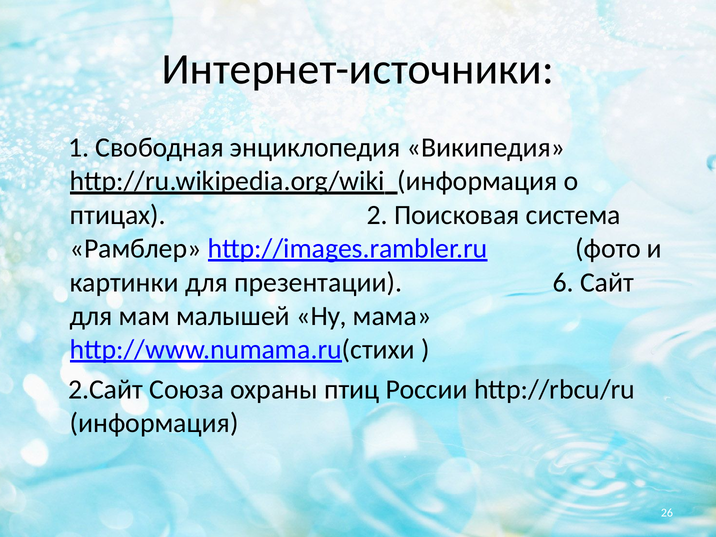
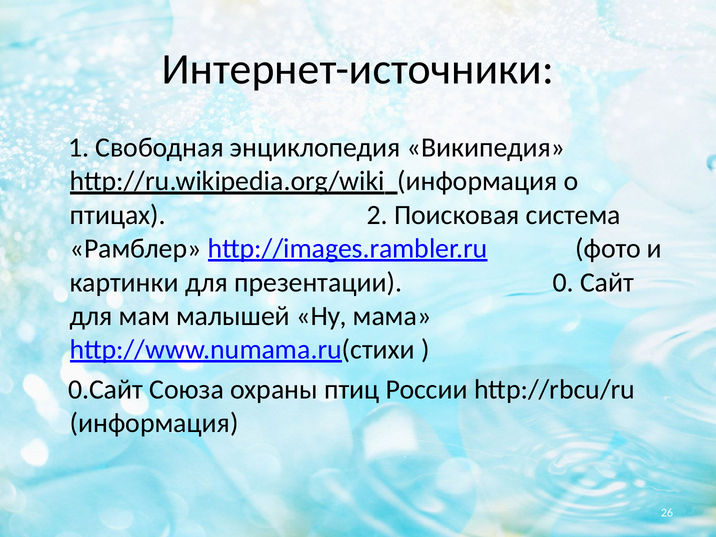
6: 6 -> 0
2.Сайт: 2.Сайт -> 0.Сайт
